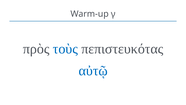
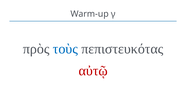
αὐτῷ colour: blue -> red
